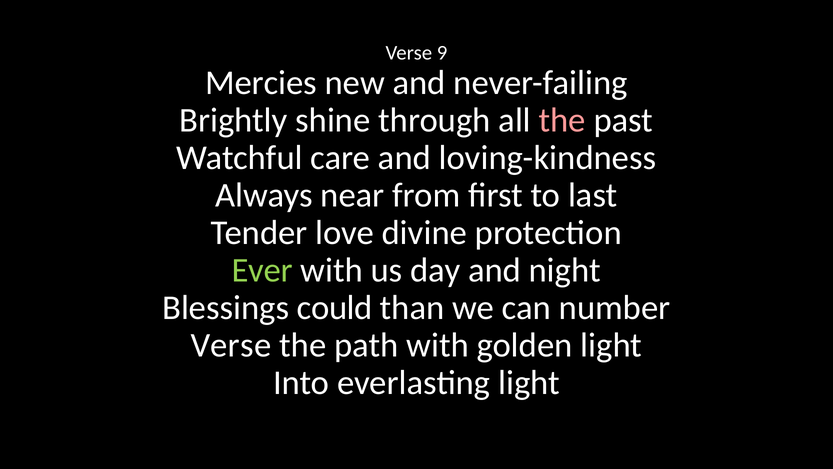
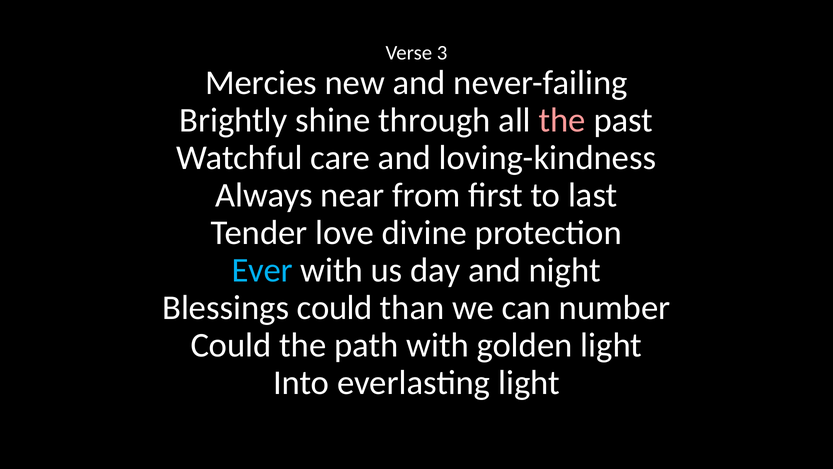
9: 9 -> 3
Ever colour: light green -> light blue
Verse at (231, 345): Verse -> Could
